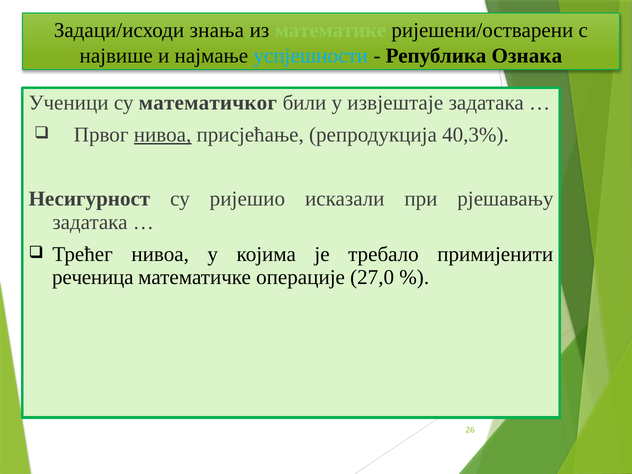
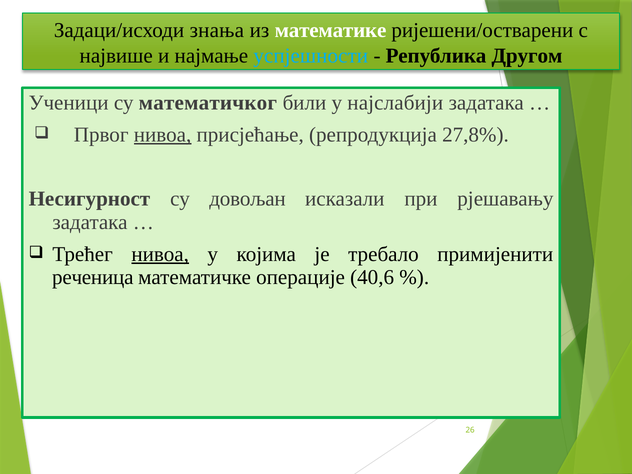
математике colour: light green -> white
Ознака: Ознака -> Другом
извјештаје: извјештаје -> најслабији
40,3%: 40,3% -> 27,8%
ријешио: ријешио -> довољан
нивоа at (160, 254) underline: none -> present
27,0: 27,0 -> 40,6
